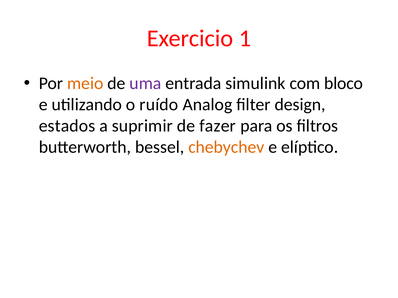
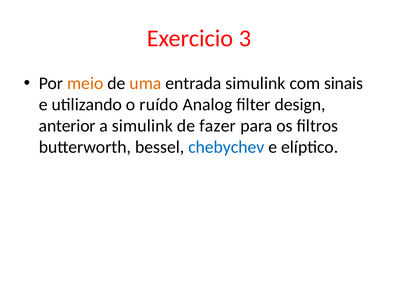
1: 1 -> 3
uma colour: purple -> orange
bloco: bloco -> sinais
estados: estados -> anterior
a suprimir: suprimir -> simulink
chebychev colour: orange -> blue
